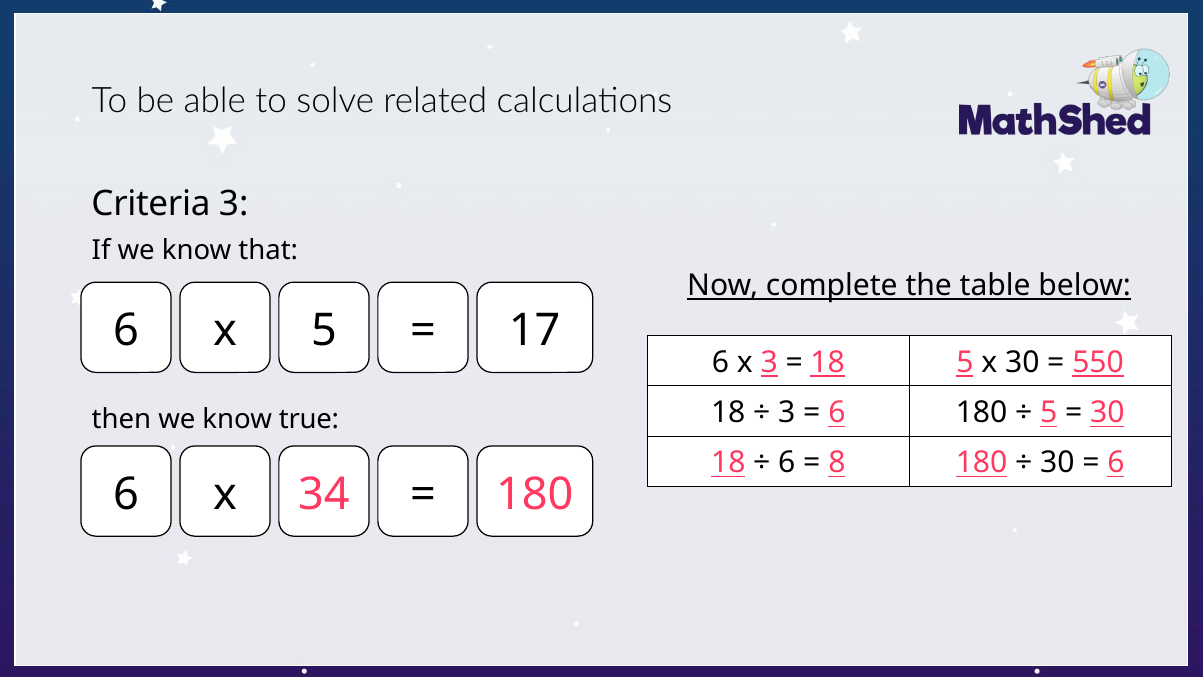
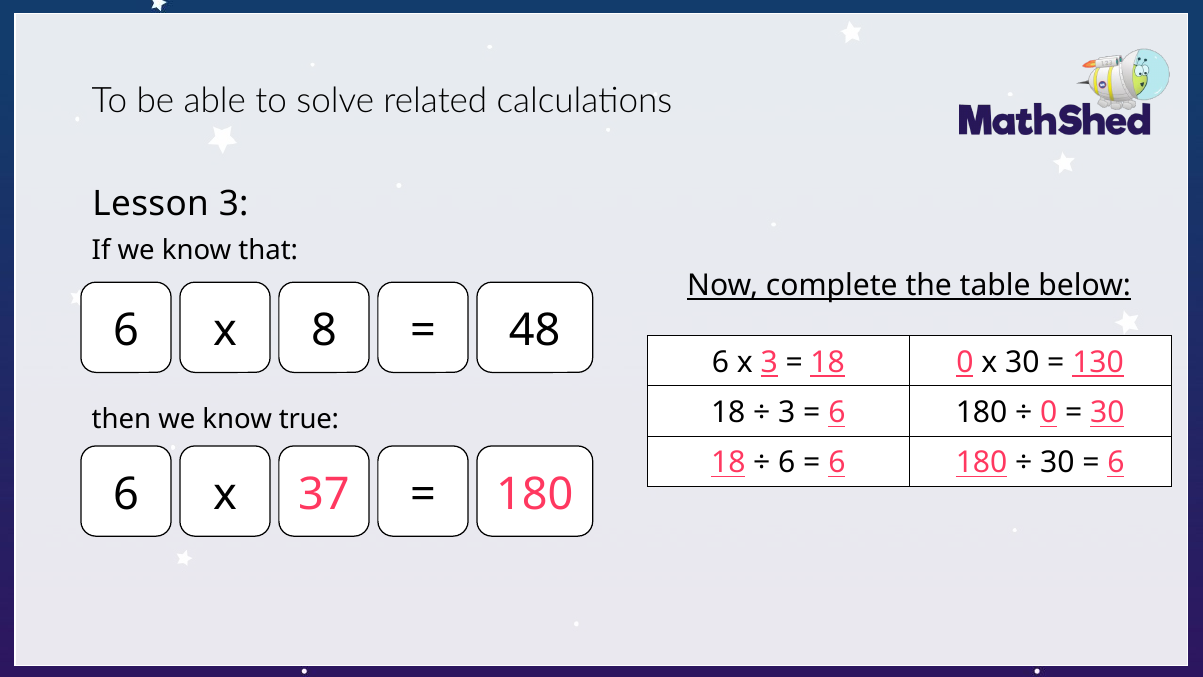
Criteria: Criteria -> Lesson
x 5: 5 -> 8
17: 17 -> 48
18 5: 5 -> 0
550: 550 -> 130
5 at (1049, 412): 5 -> 0
8 at (837, 463): 8 -> 6
34: 34 -> 37
